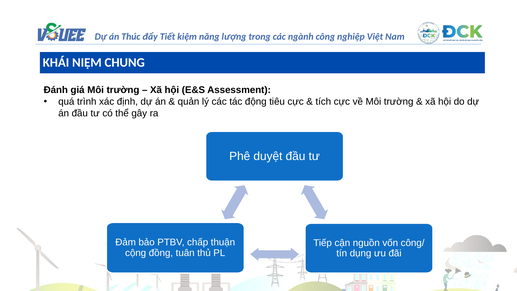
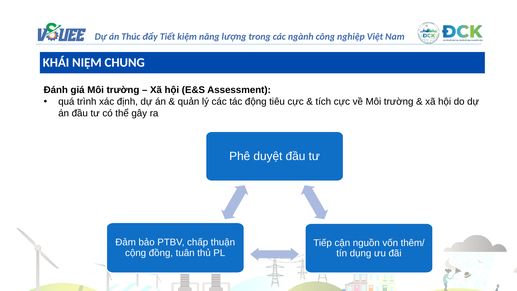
công/: công/ -> thêm/
